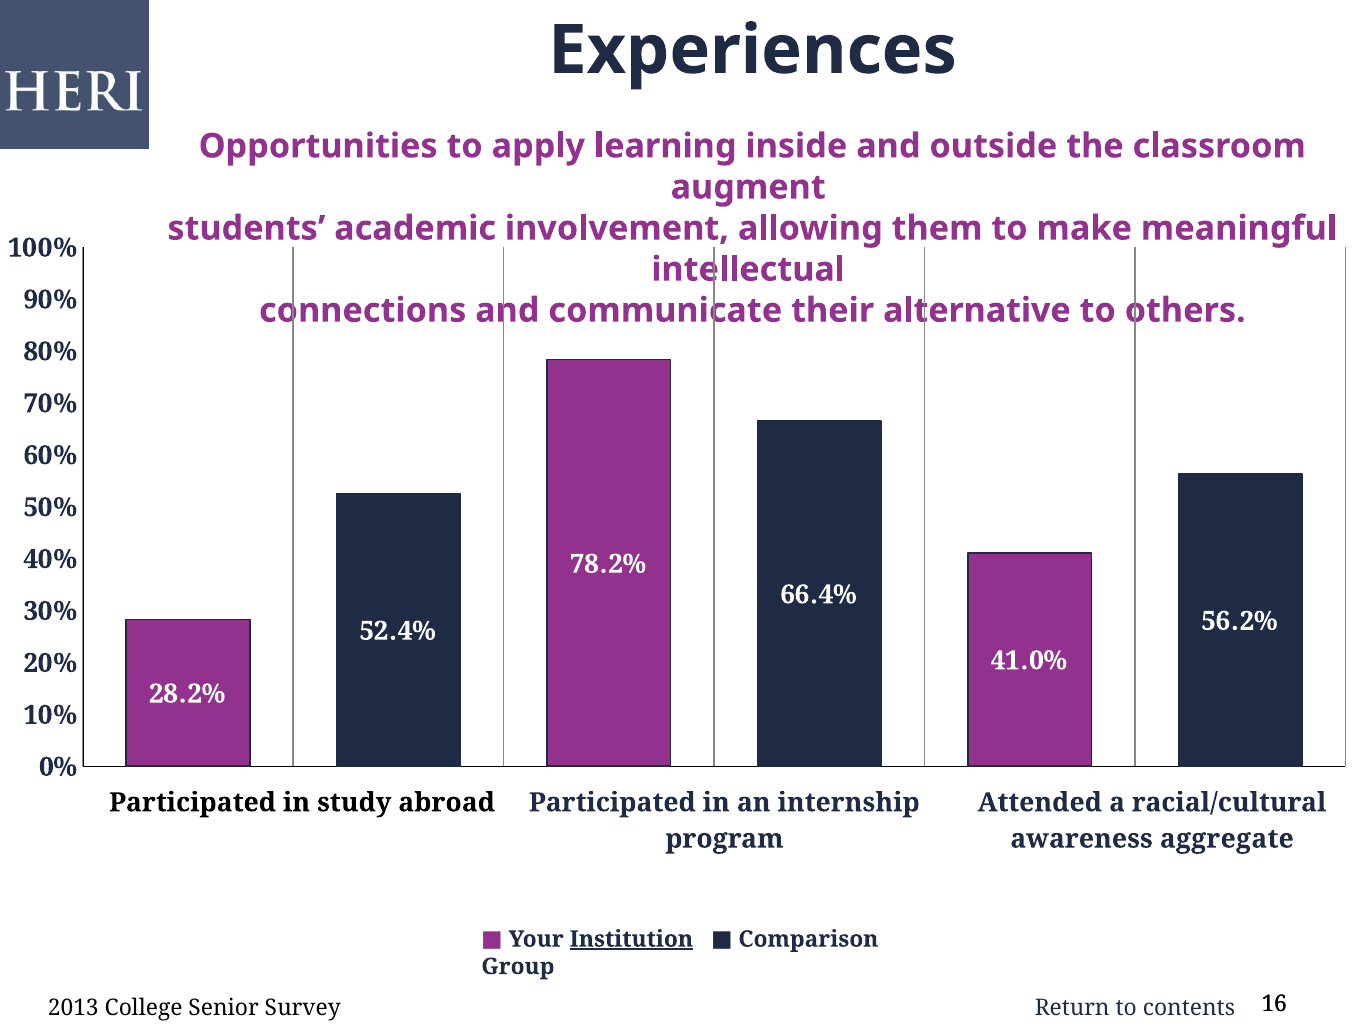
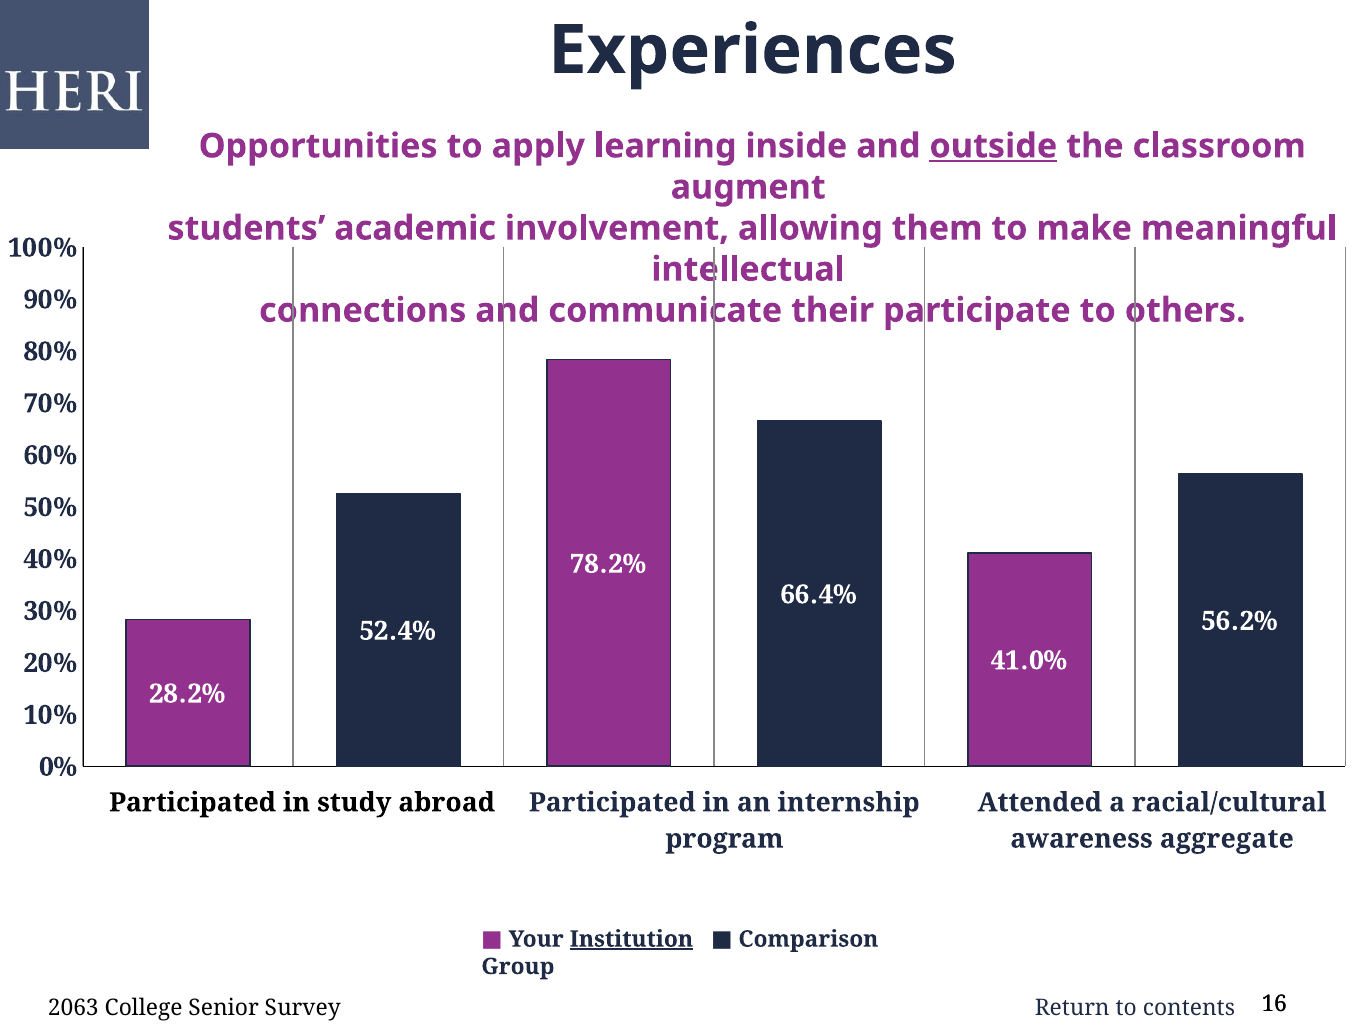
outside underline: none -> present
alternative: alternative -> participate
2013: 2013 -> 2063
